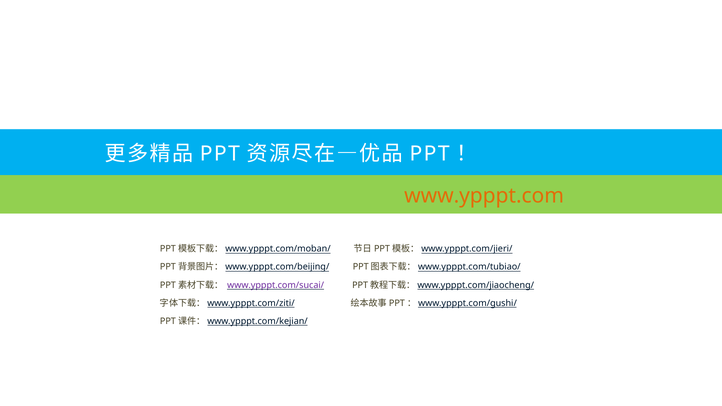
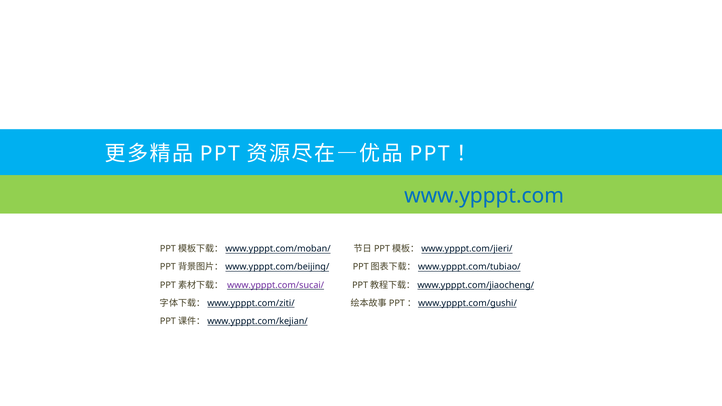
www.ypppt.com colour: orange -> blue
